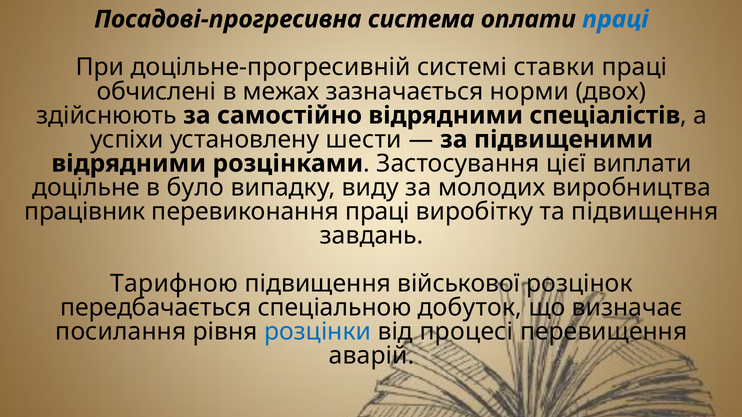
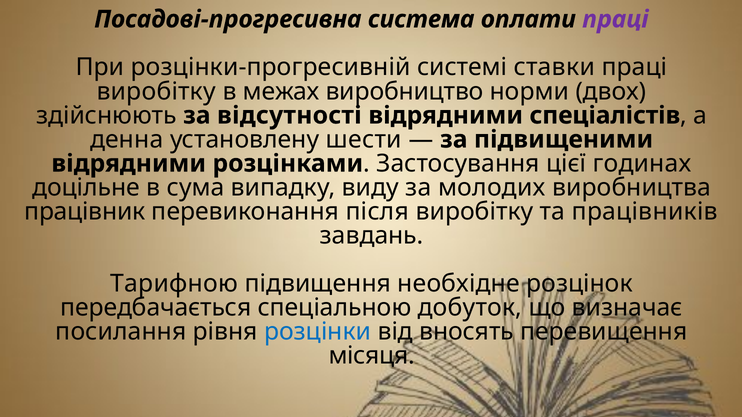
праці at (615, 19) colour: blue -> purple
доцільне-прогресивній: доцільне-прогресивній -> розцінки-прогресивній
обчислені at (157, 91): обчислені -> виробітку
зазначається: зазначається -> виробництво
самостійно: самостійно -> відсутності
успіхи: успіхи -> денна
виплати: виплати -> годинах
було: було -> сума
перевиконання праці: праці -> після
та підвищення: підвищення -> працівників
військової: військової -> необхідне
процесі: процесі -> вносять
аварій: аварій -> місяця
